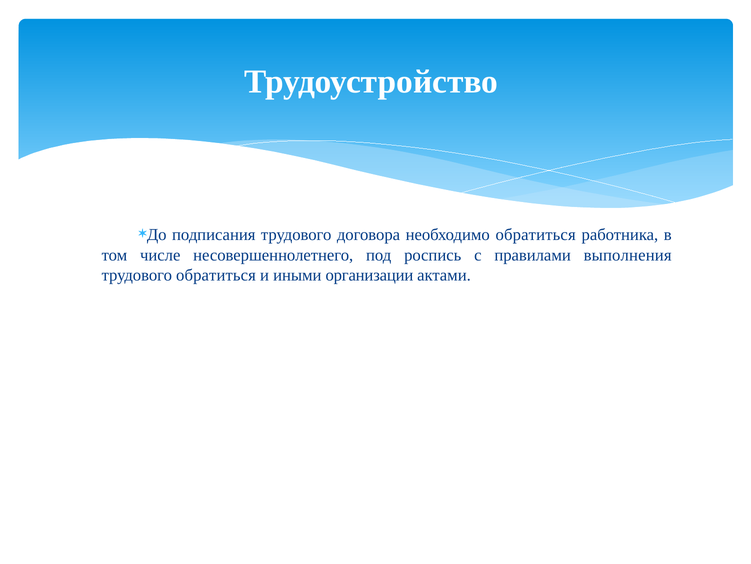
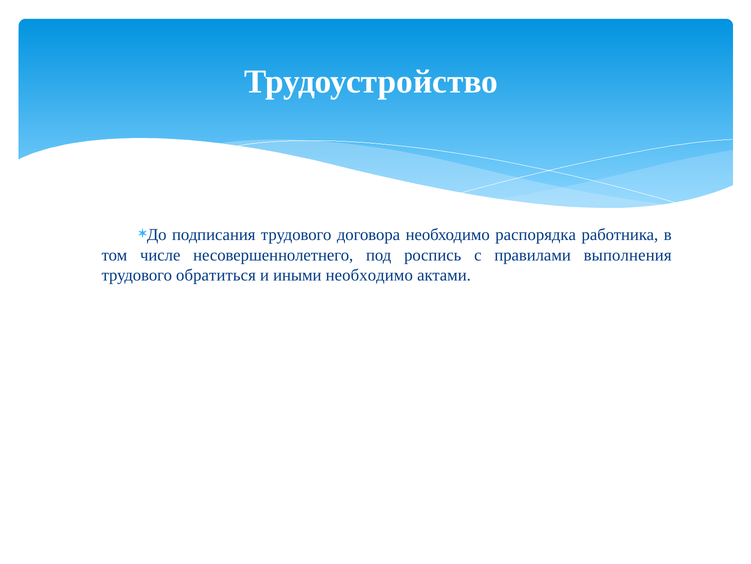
необходимо обратиться: обратиться -> распорядка
иными организации: организации -> необходимо
